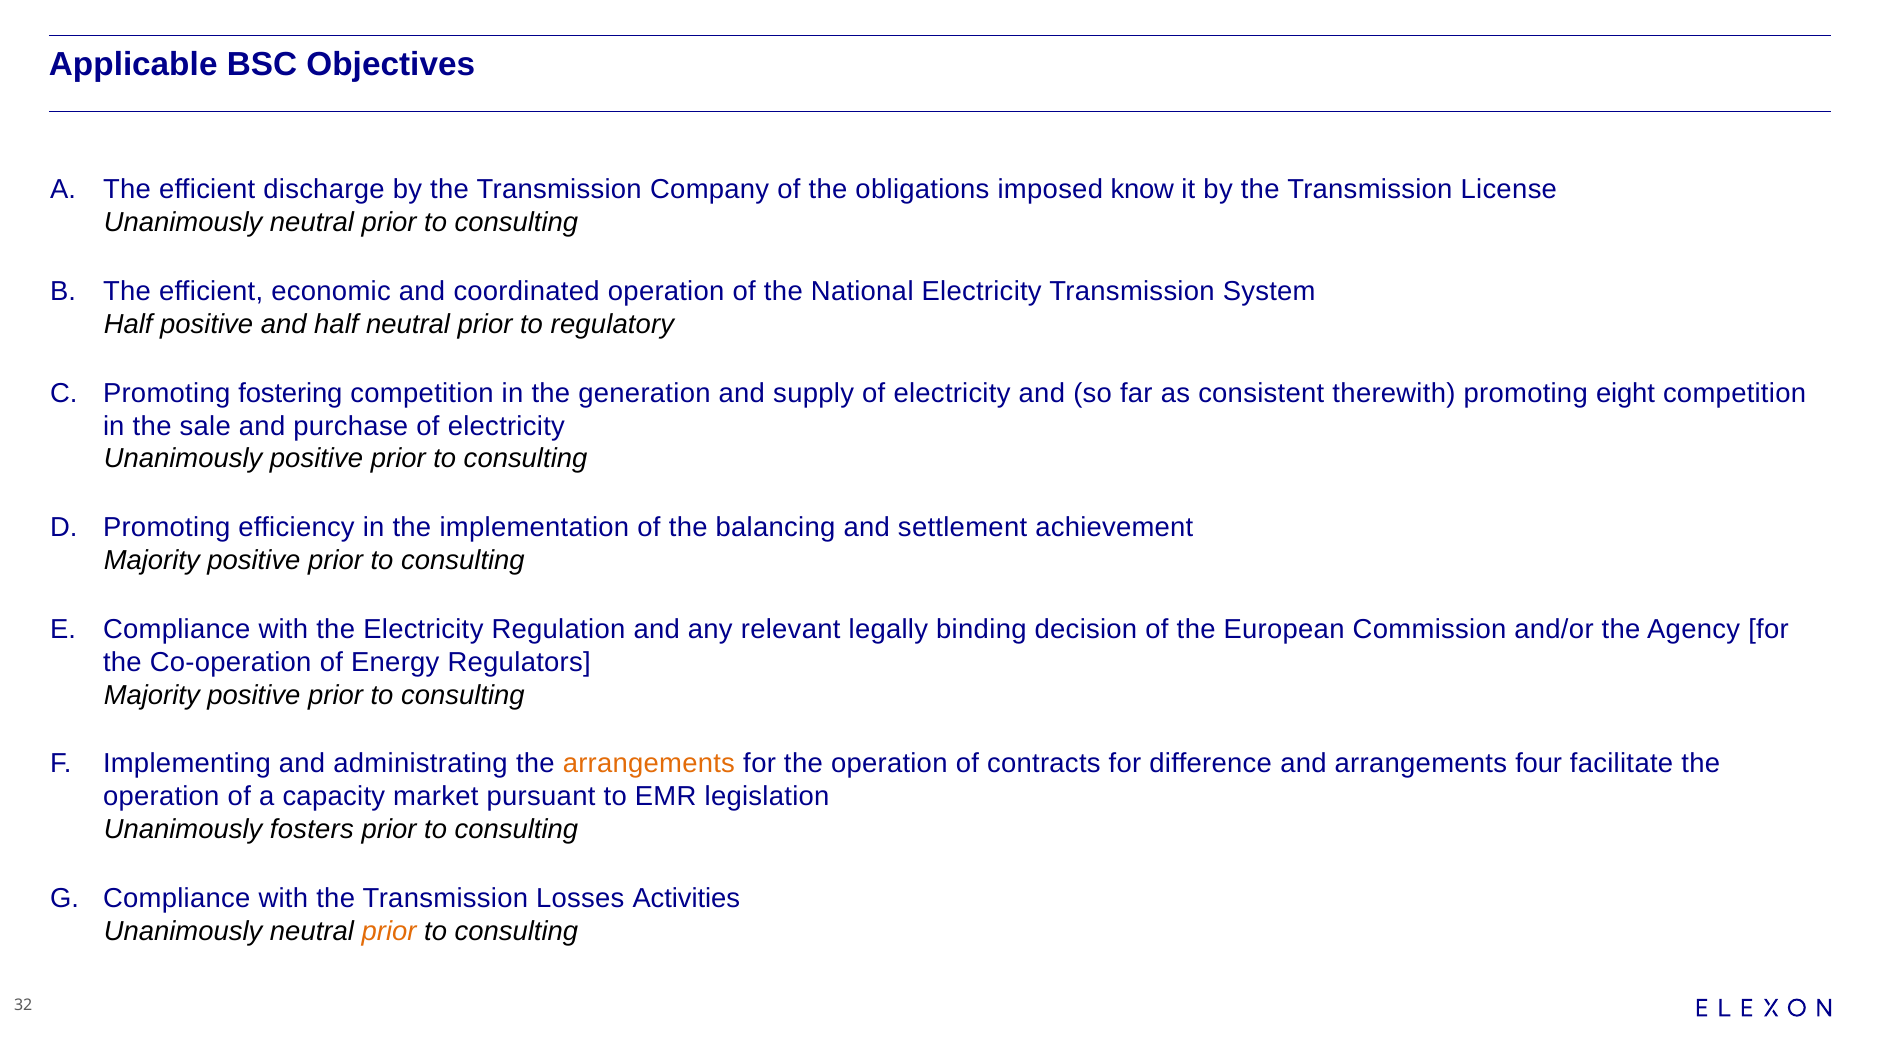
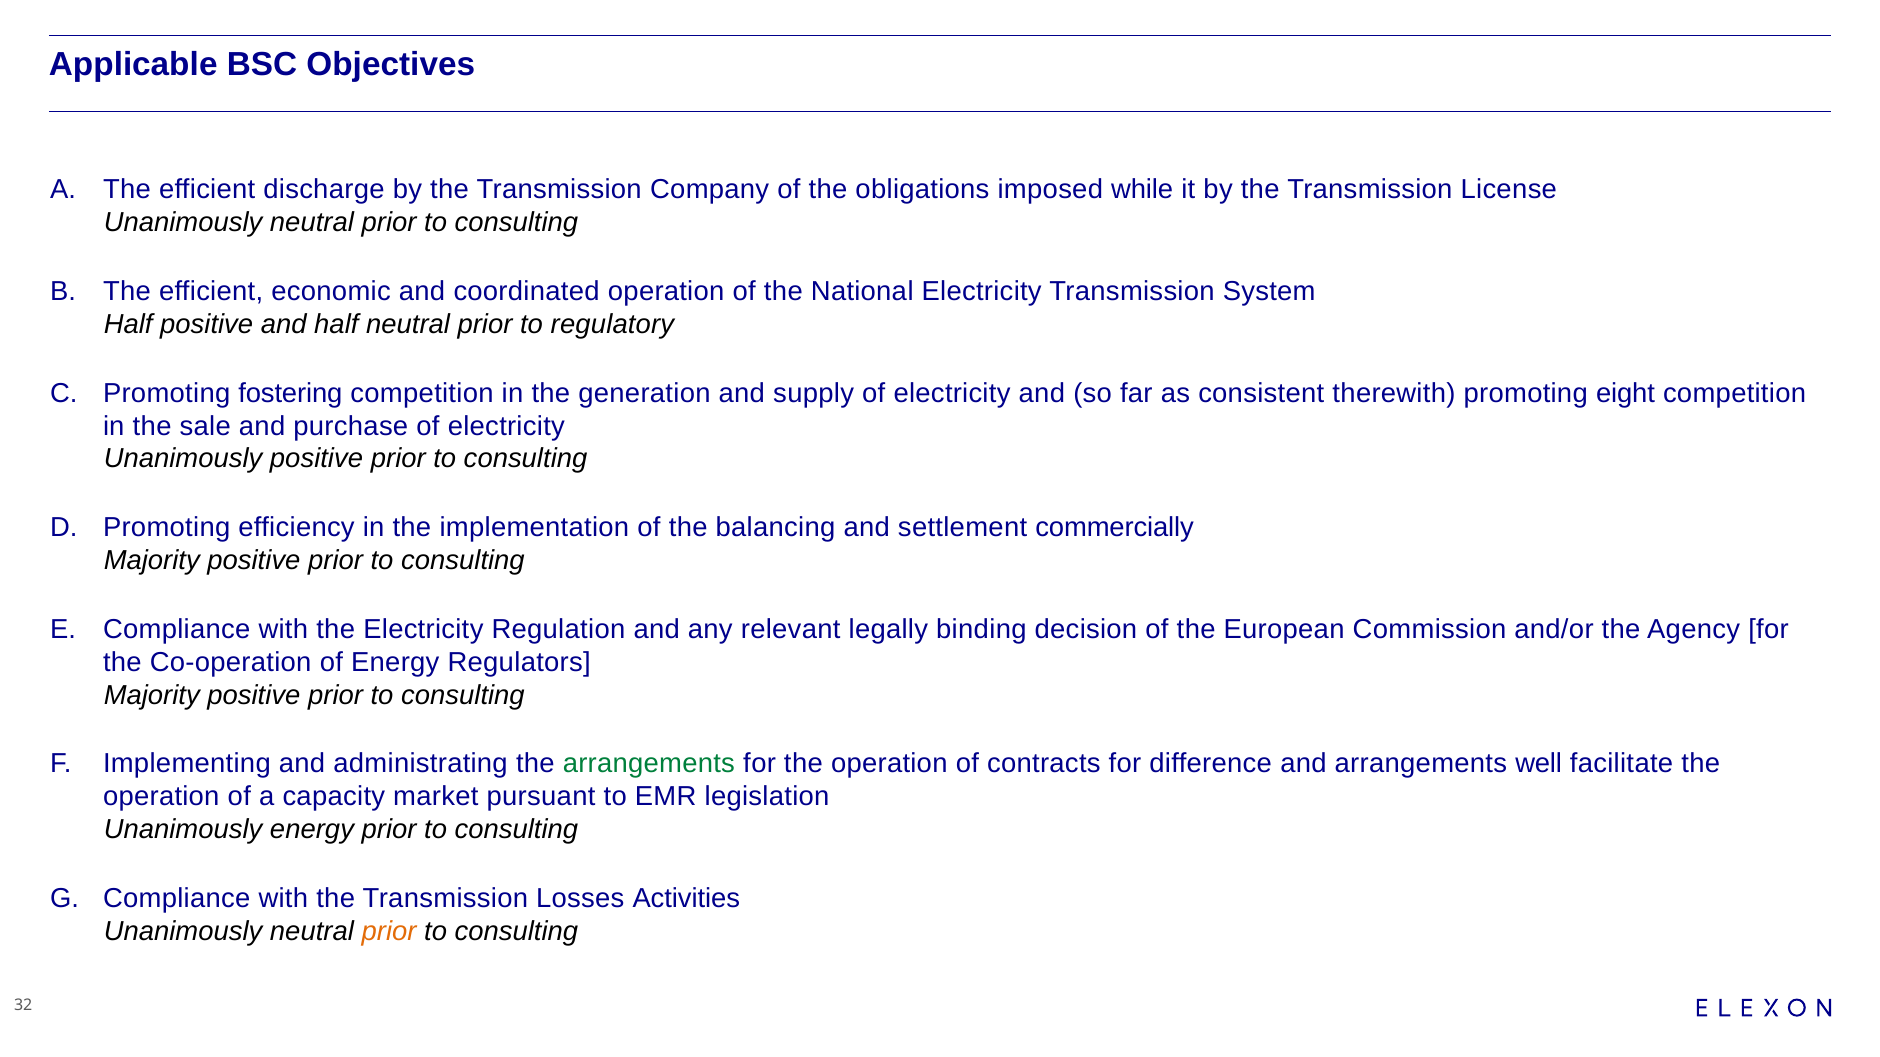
know: know -> while
achievement: achievement -> commercially
arrangements at (649, 764) colour: orange -> green
four: four -> well
Unanimously fosters: fosters -> energy
